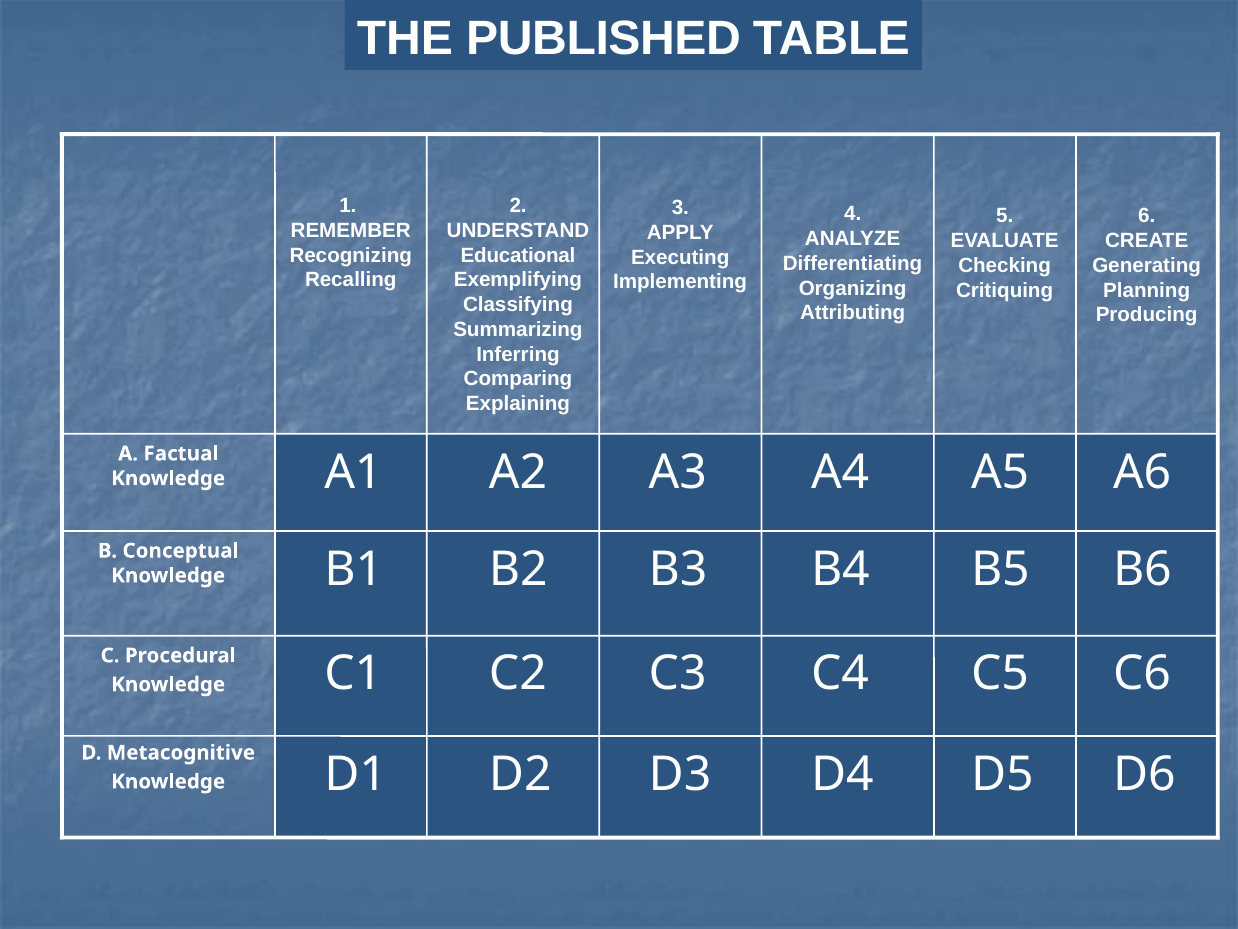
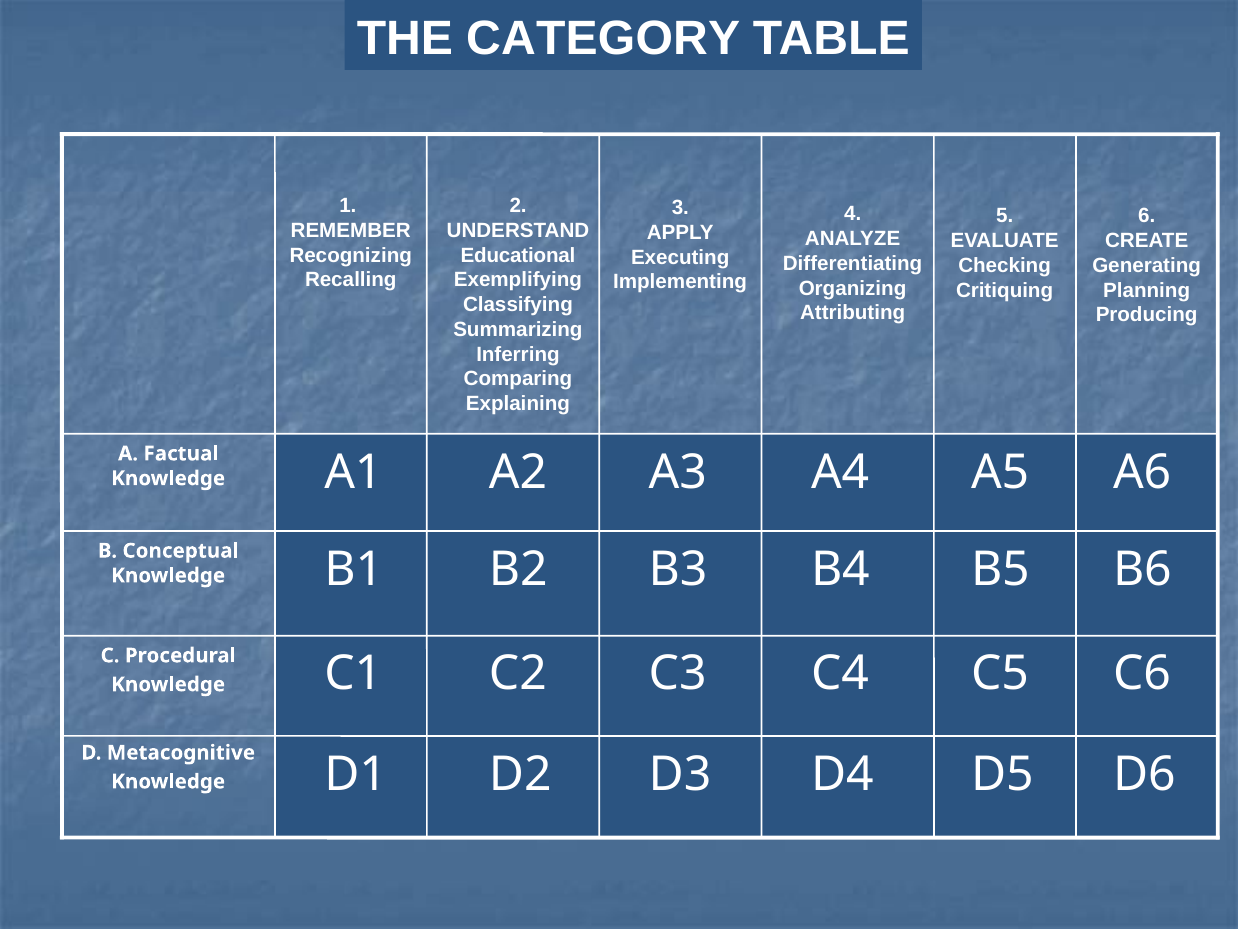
PUBLISHED: PUBLISHED -> CATEGORY
